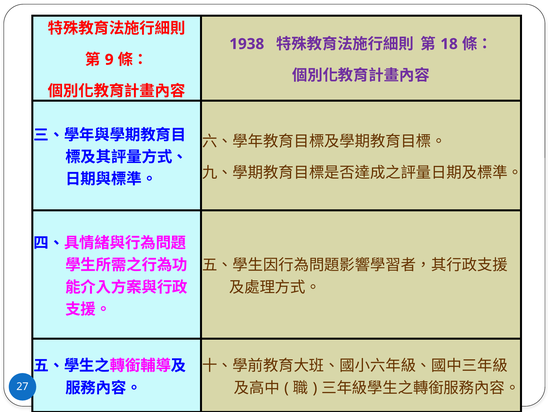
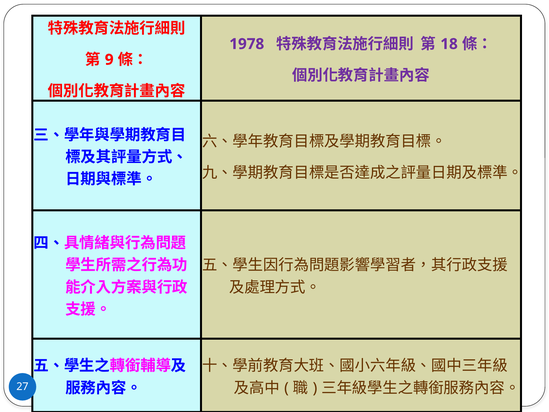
1938: 1938 -> 1978
